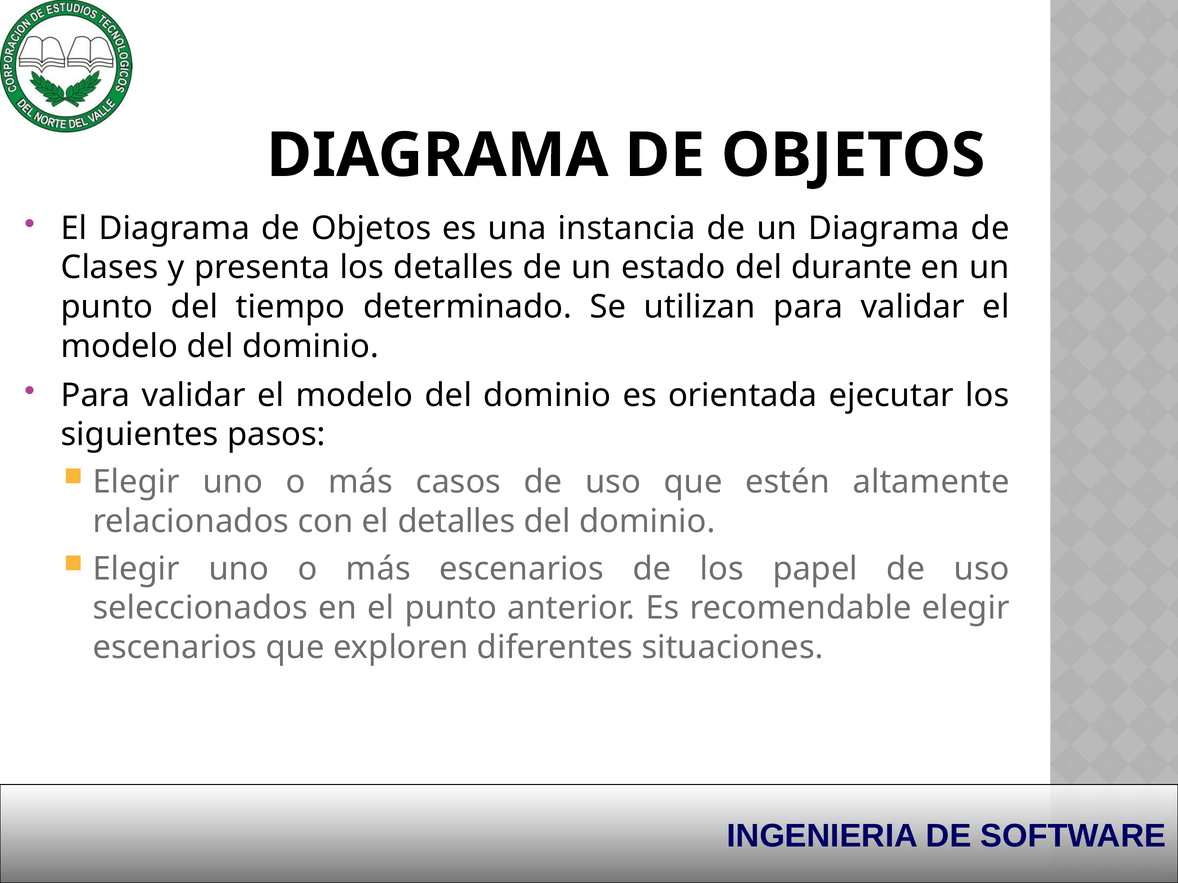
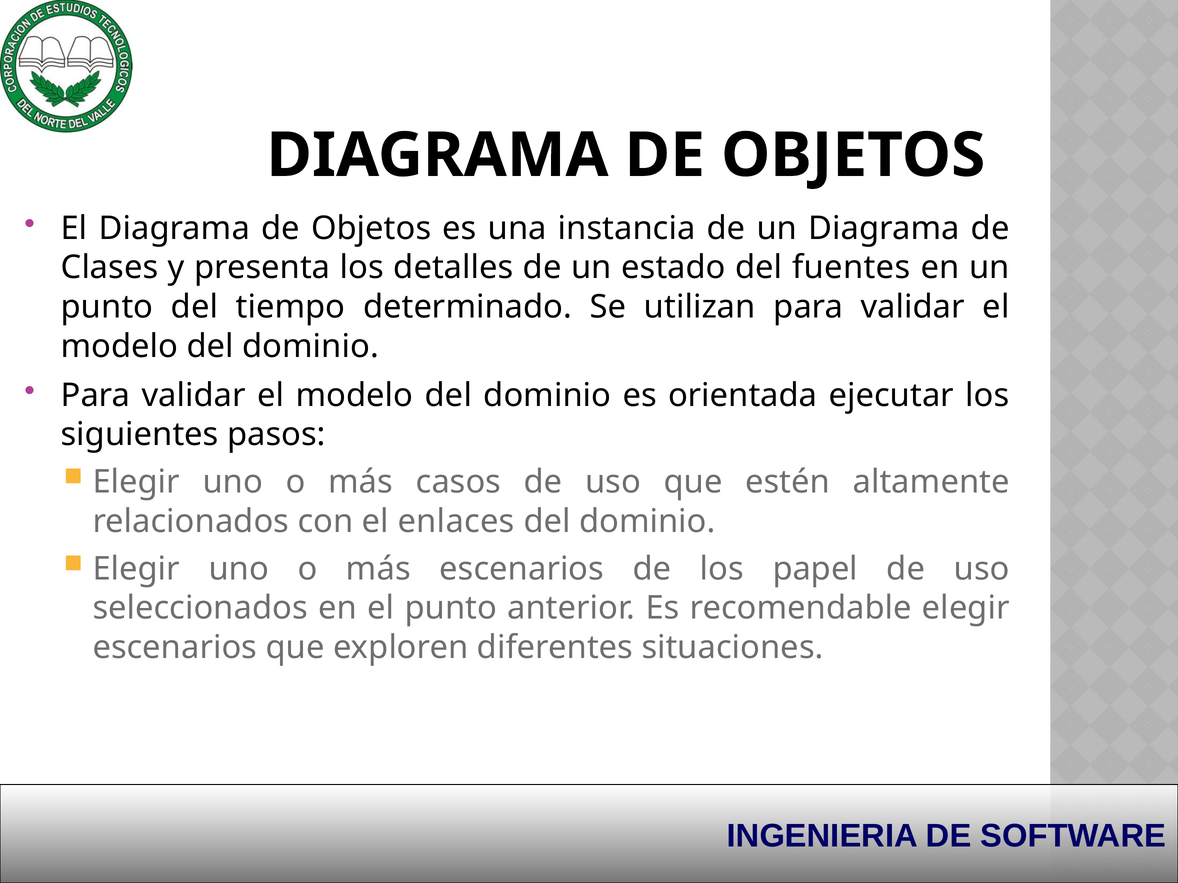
durante: durante -> fuentes
el detalles: detalles -> enlaces
